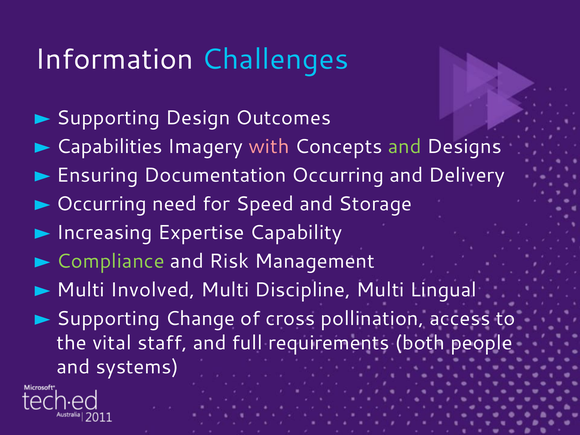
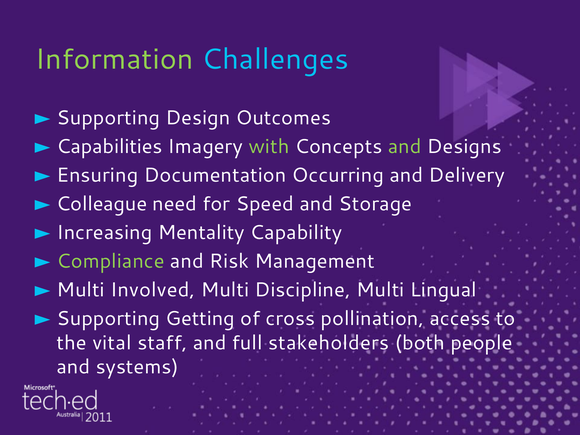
Information colour: white -> light green
with colour: pink -> light green
Occurring at (102, 204): Occurring -> Colleague
Expertise: Expertise -> Mentality
Change: Change -> Getting
requirements: requirements -> stakeholders
